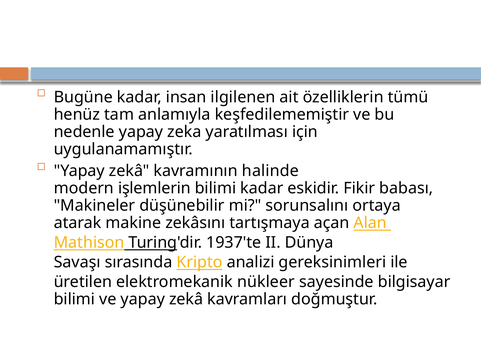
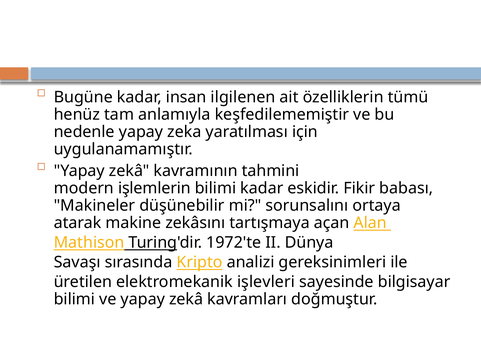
halinde: halinde -> tahmini
1937'te: 1937'te -> 1972'te
nükleer: nükleer -> işlevleri
